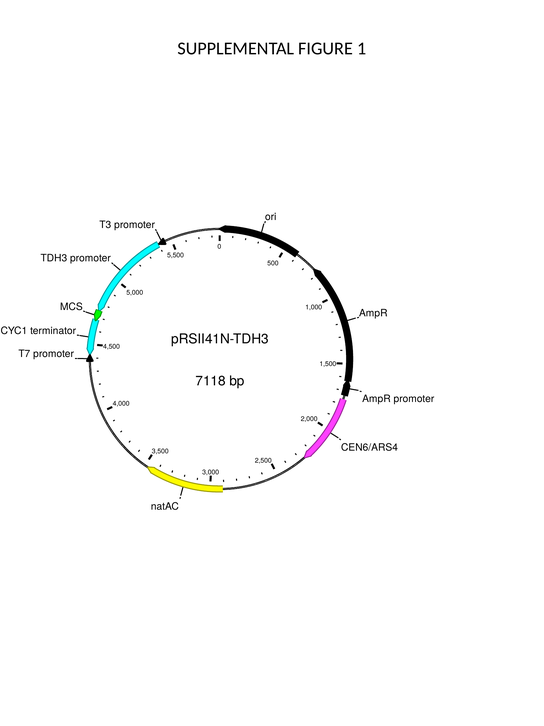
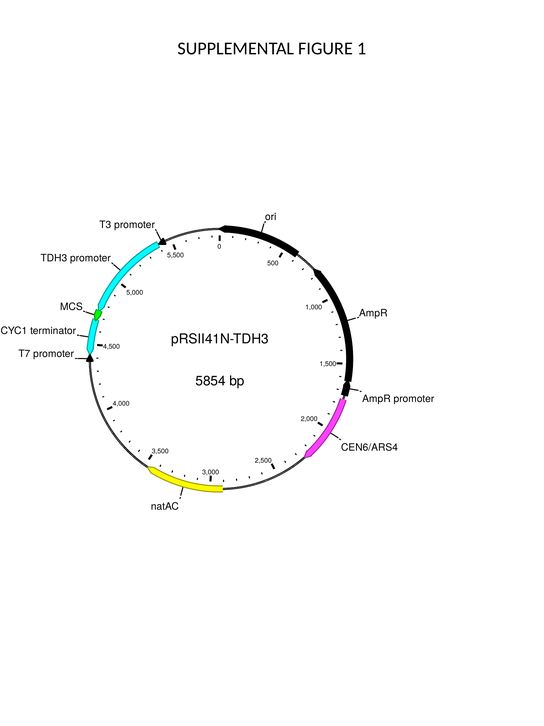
7118: 7118 -> 5854
